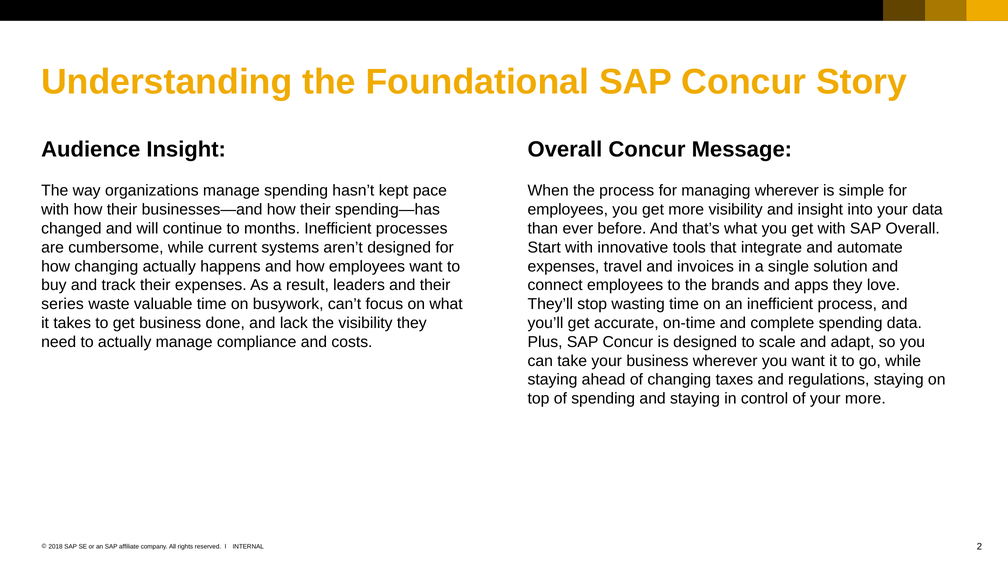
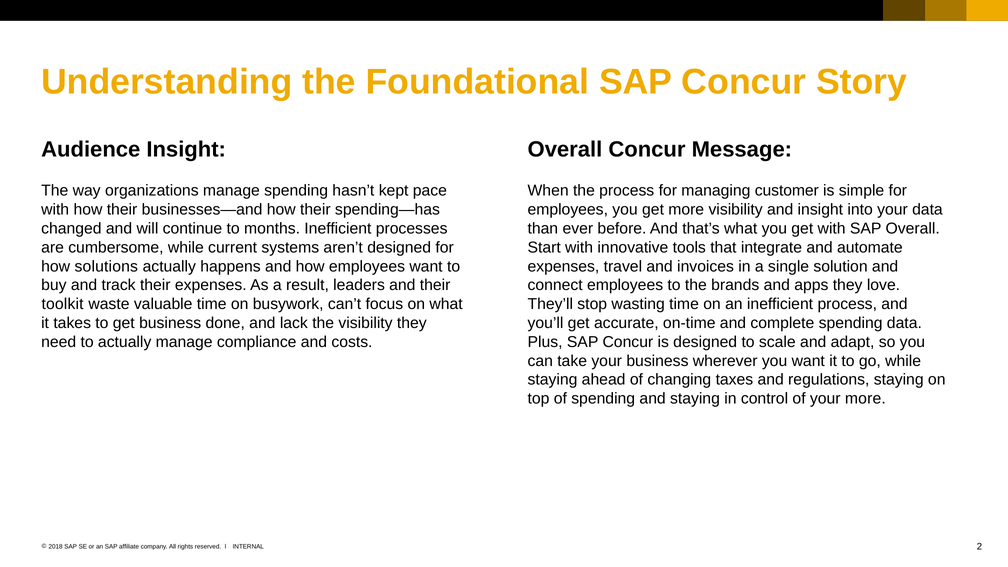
managing wherever: wherever -> customer
how changing: changing -> solutions
series: series -> toolkit
